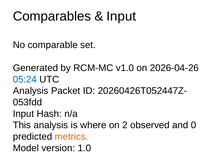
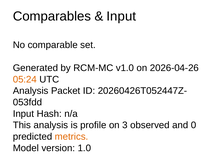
05:24 colour: blue -> orange
where: where -> profile
2: 2 -> 3
